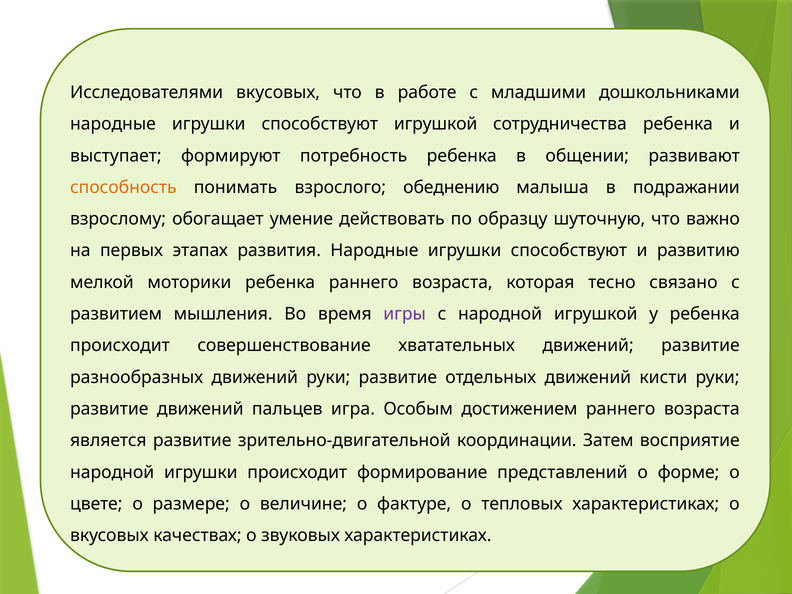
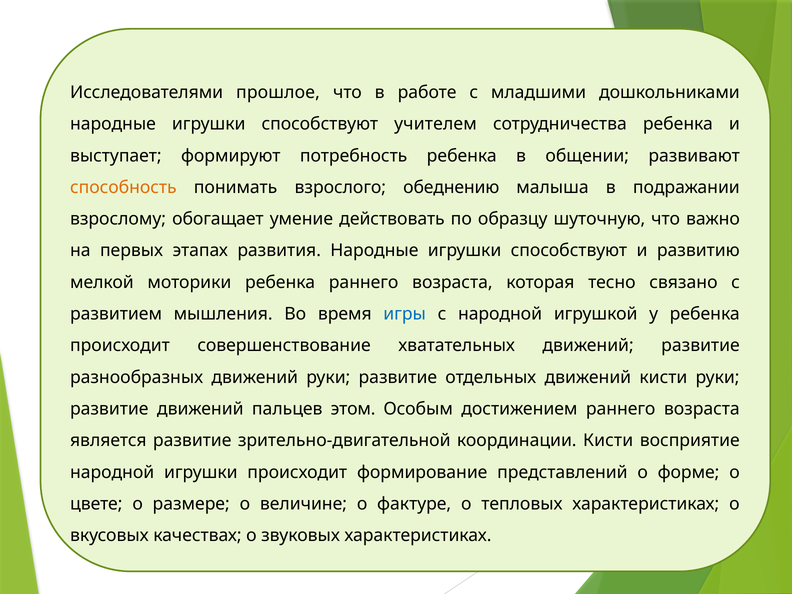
Исследователями вкусовых: вкусовых -> прошлое
способствуют игрушкой: игрушкой -> учителем
игры colour: purple -> blue
игра: игра -> этом
координации Затем: Затем -> Кисти
